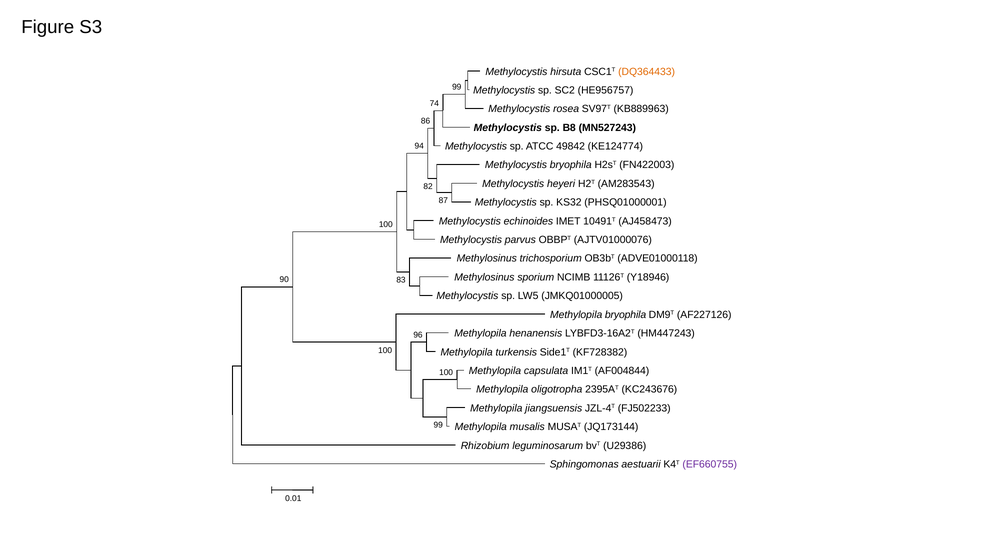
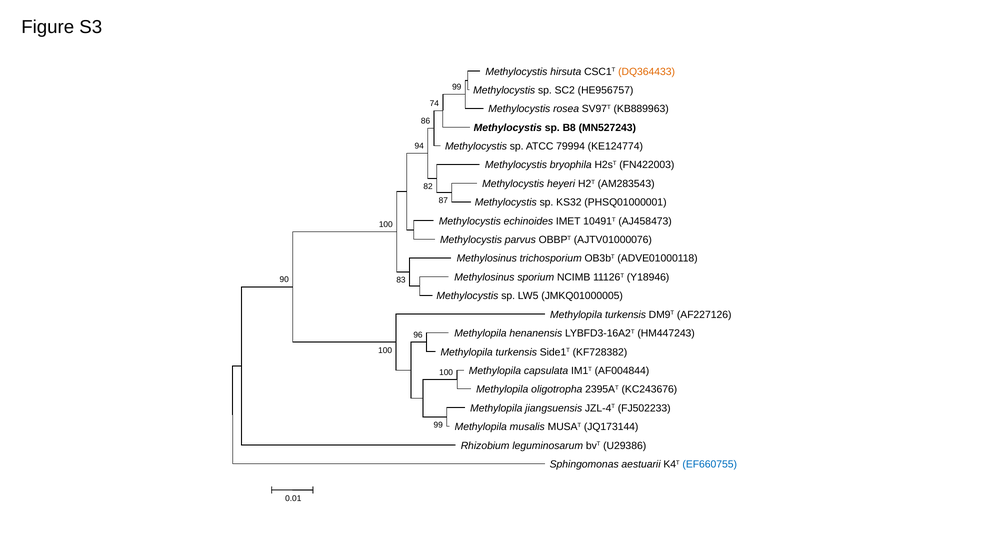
49842: 49842 -> 79994
bryophila at (626, 315): bryophila -> turkensis
EF660755 colour: purple -> blue
